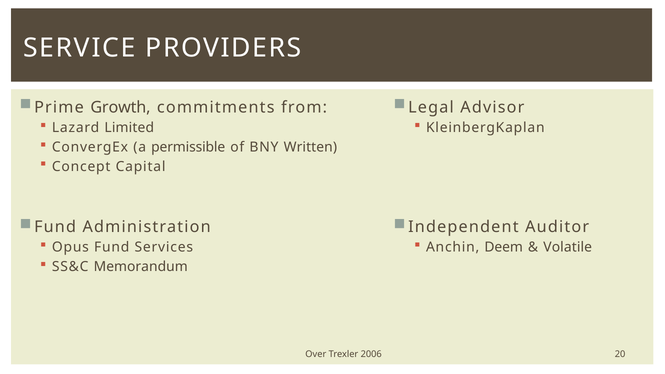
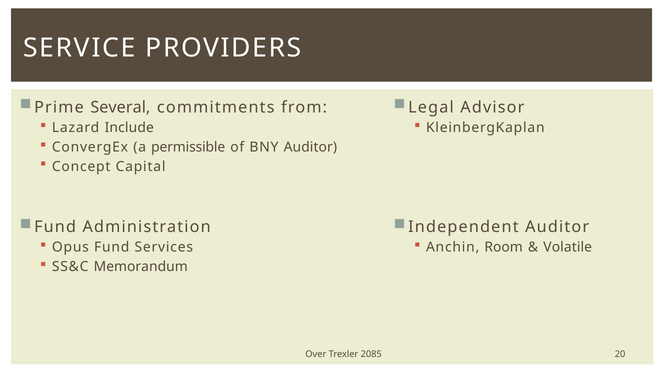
Growth: Growth -> Several
Limited: Limited -> Include
BNY Written: Written -> Auditor
Deem: Deem -> Room
2006: 2006 -> 2085
